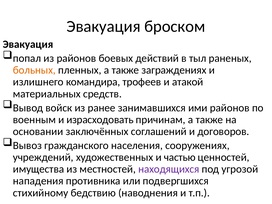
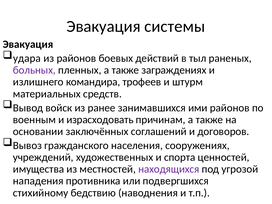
броском: броском -> системы
попал: попал -> удара
больных colour: orange -> purple
атакой: атакой -> штурм
частью: частью -> спорта
